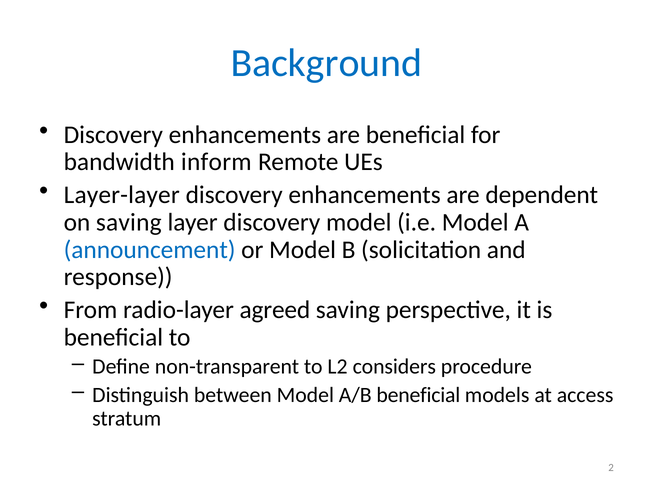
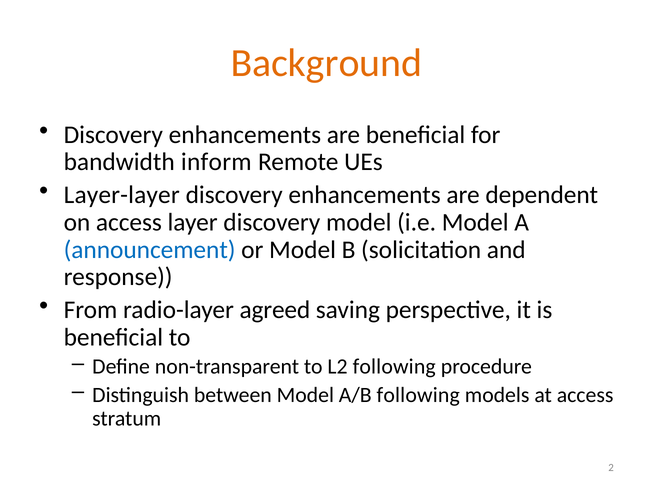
Background colour: blue -> orange
on saving: saving -> access
L2 considers: considers -> following
A/B beneficial: beneficial -> following
